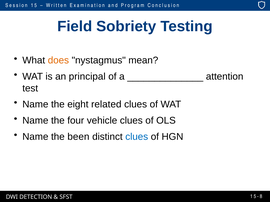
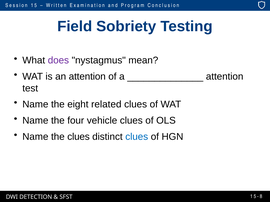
does colour: orange -> purple
an principal: principal -> attention
the been: been -> clues
